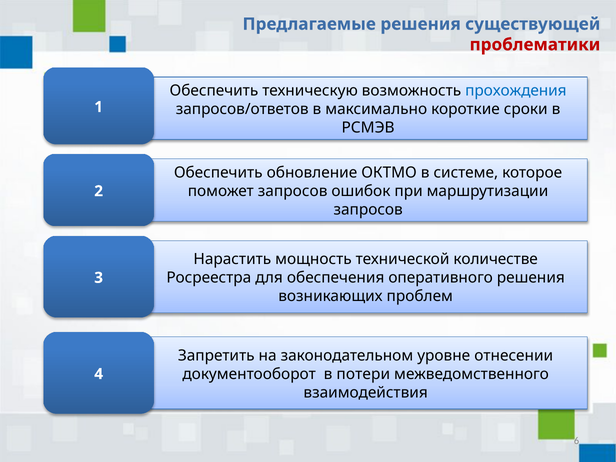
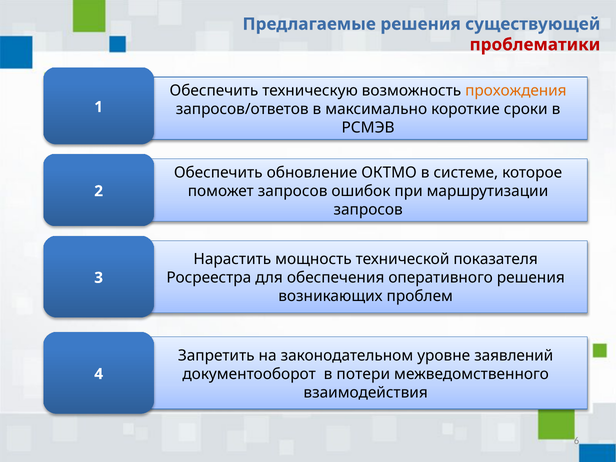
прохождения colour: blue -> orange
количестве: количестве -> показателя
отнесении: отнесении -> заявлений
